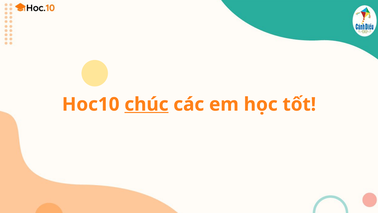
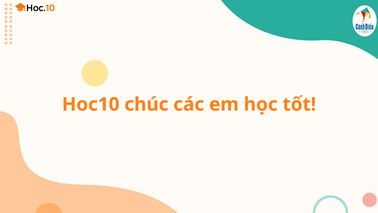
chúc underline: present -> none
